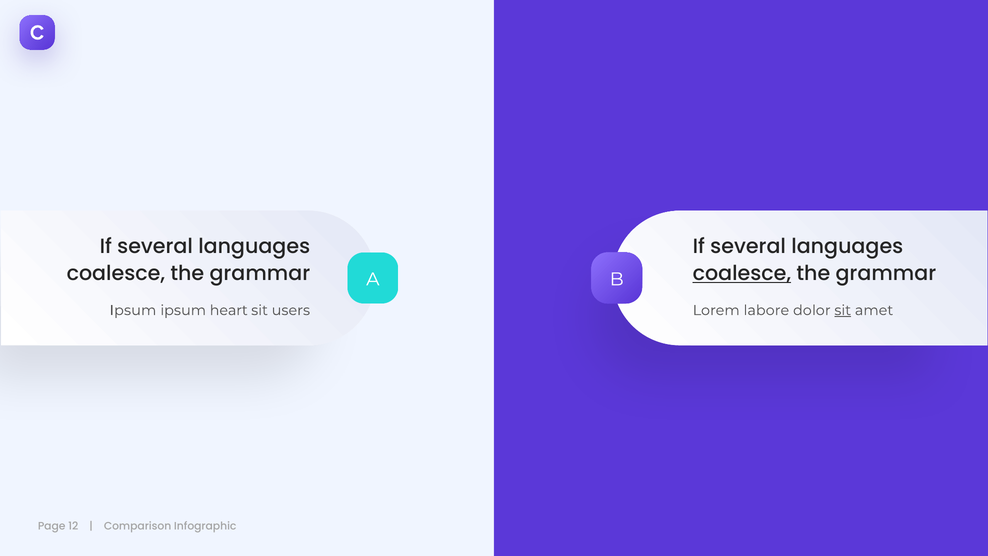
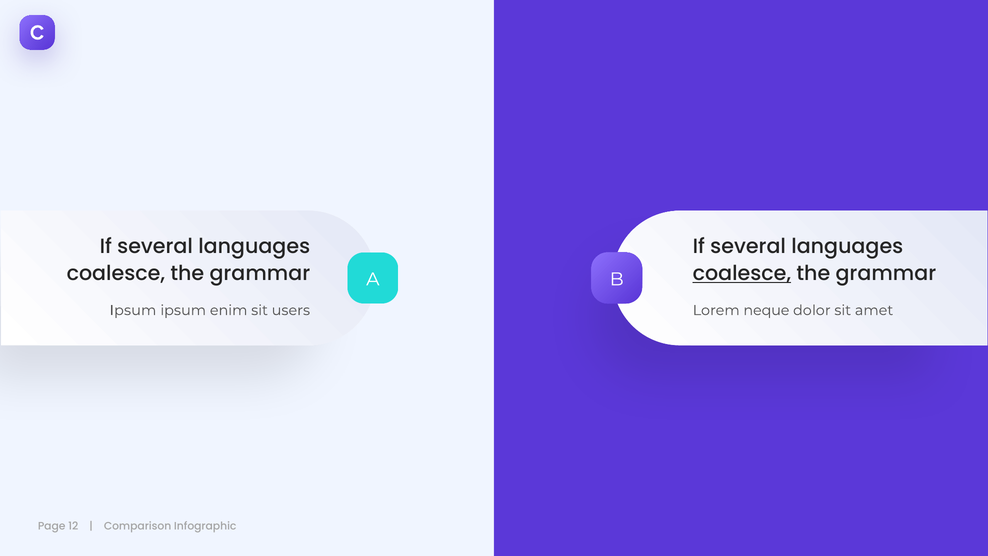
heart: heart -> enim
labore: labore -> neque
sit at (843, 310) underline: present -> none
